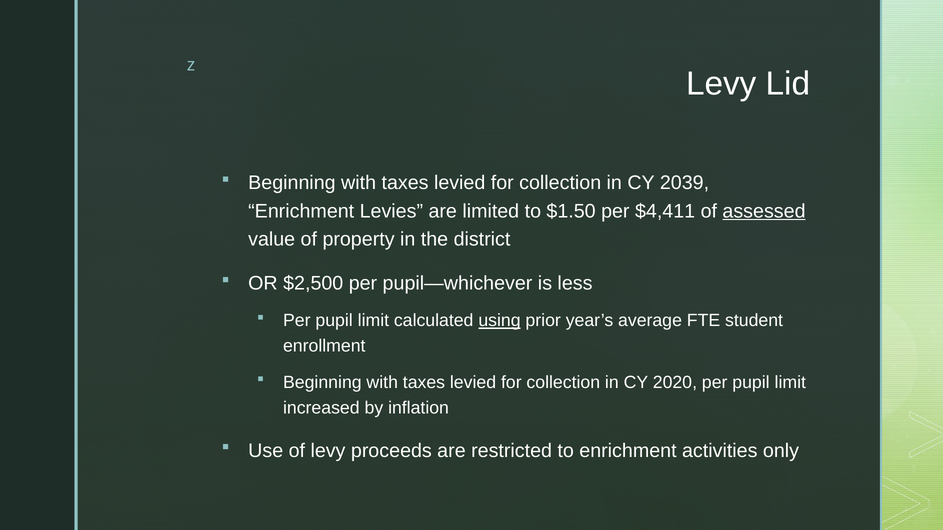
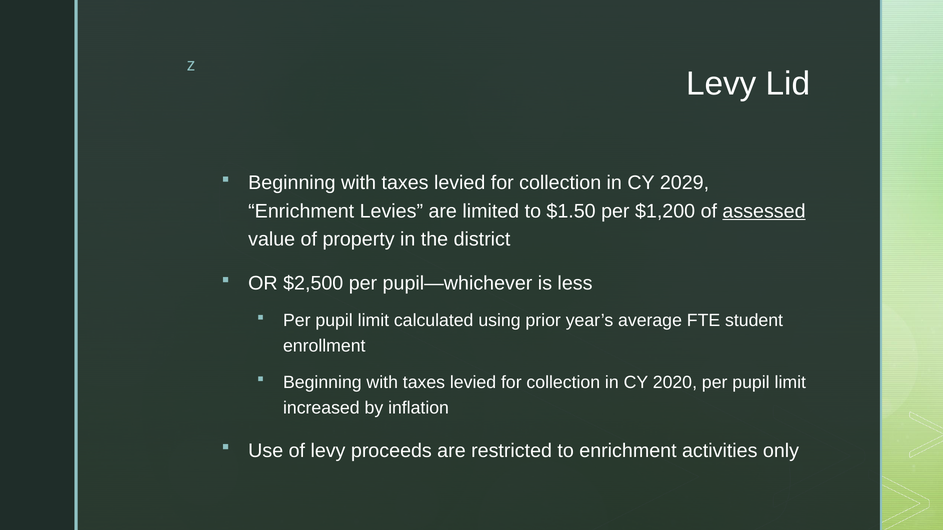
2039: 2039 -> 2029
$4,411: $4,411 -> $1,200
using underline: present -> none
